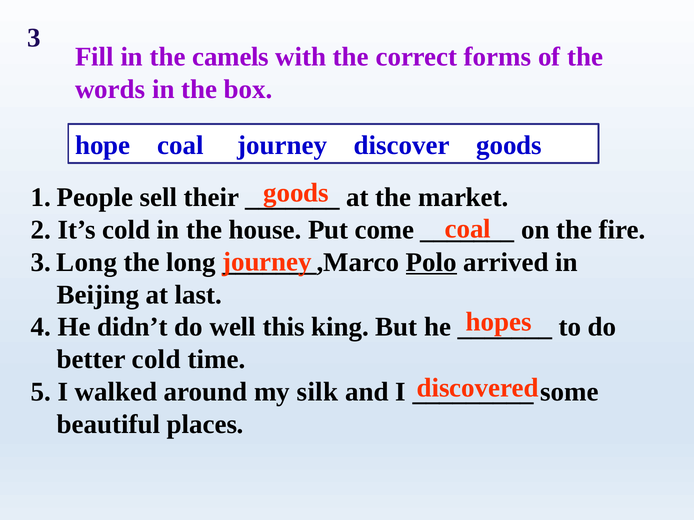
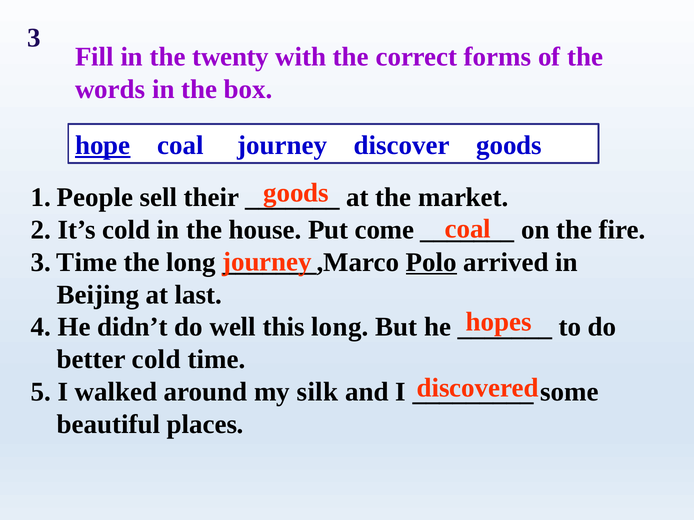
camels: camels -> twenty
hope underline: none -> present
3 Long: Long -> Time
this king: king -> long
